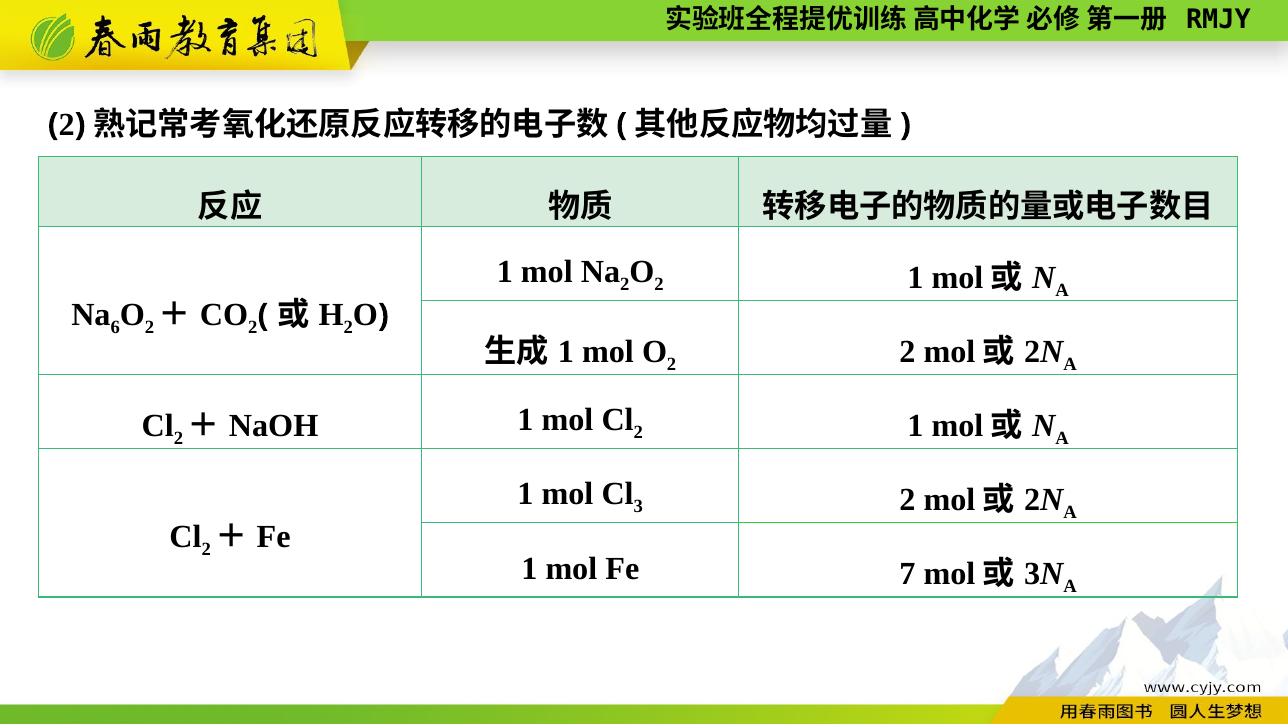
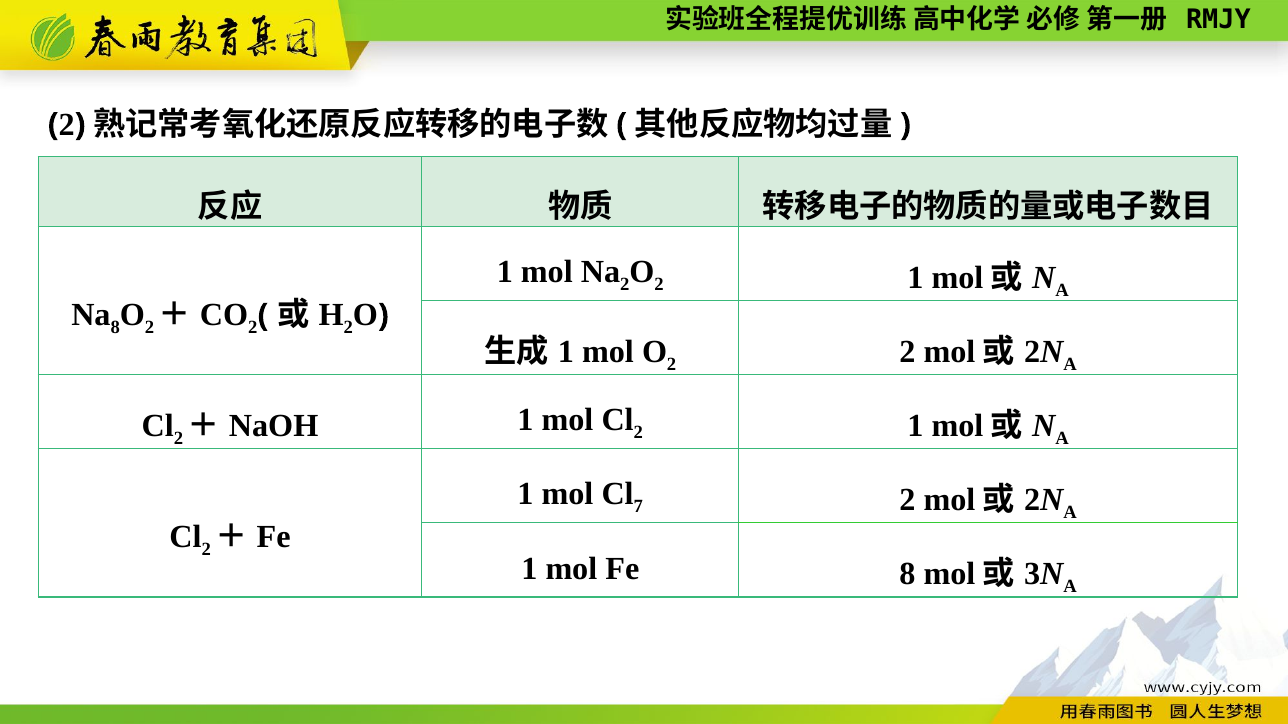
6 at (115, 328): 6 -> 8
3: 3 -> 7
Fe 7: 7 -> 8
